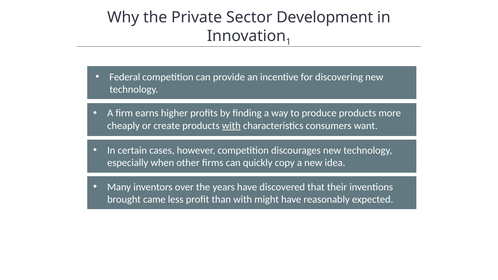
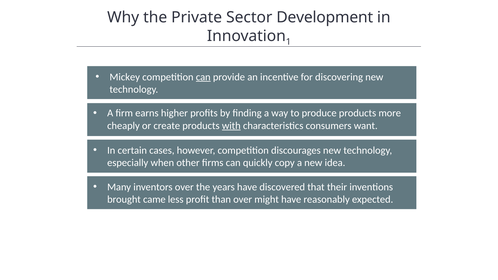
Federal: Federal -> Mickey
can at (203, 77) underline: none -> present
than with: with -> over
